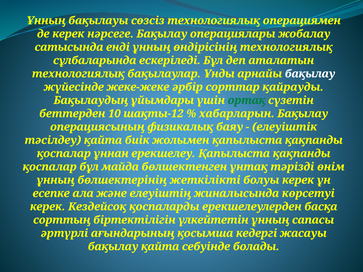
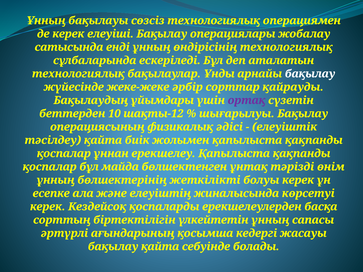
нәрсеге: нәрсеге -> елеуiшi
ортақ colour: green -> purple
хабарларын: хабарларын -> шығарылуы
баяу: баяу -> әдiсi
